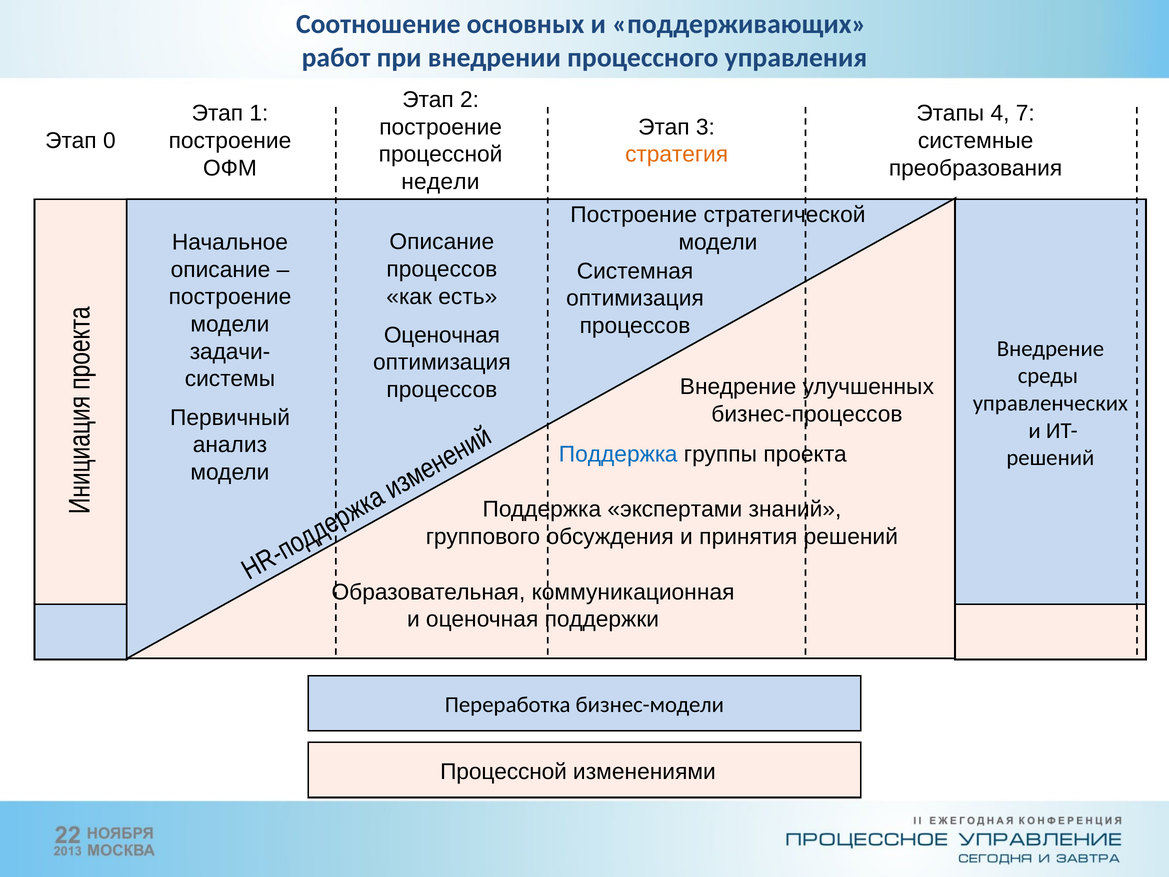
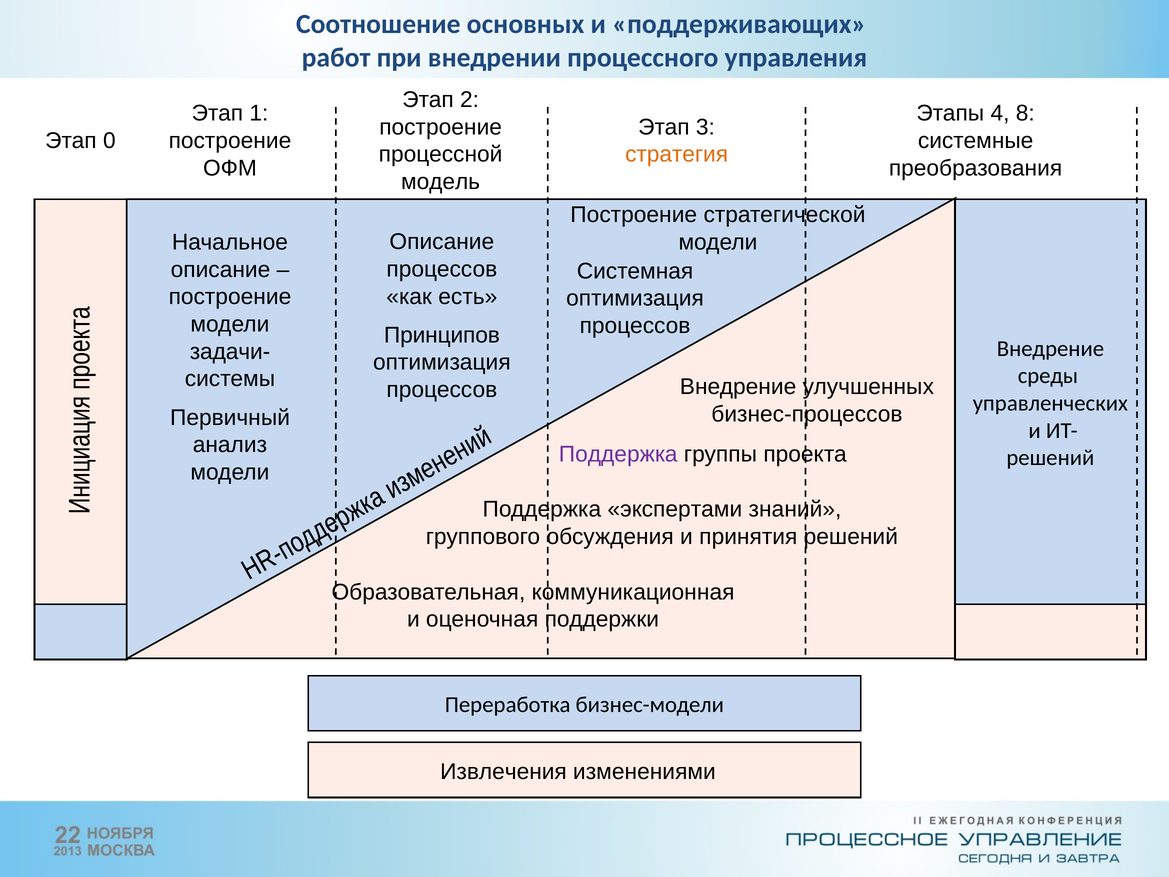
7: 7 -> 8
недели: недели -> модель
Оценочная at (442, 335): Оценочная -> Принципов
Поддержка at (618, 454) colour: blue -> purple
Процессной at (504, 771): Процессной -> Извлечения
